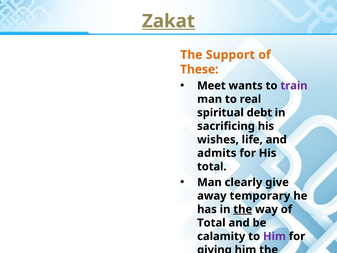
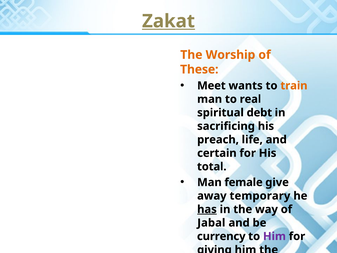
Support: Support -> Worship
train colour: purple -> orange
wishes: wishes -> preach
admits: admits -> certain
clearly: clearly -> female
has underline: none -> present
the at (243, 209) underline: present -> none
Total at (211, 223): Total -> Jabal
calamity: calamity -> currency
